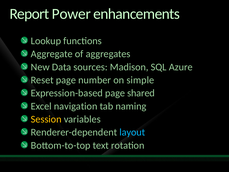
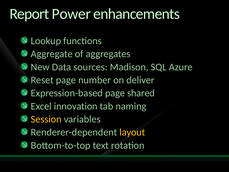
simple: simple -> deliver
navigation: navigation -> innovation
layout colour: light blue -> yellow
